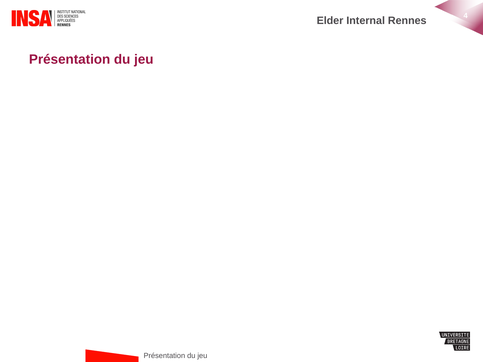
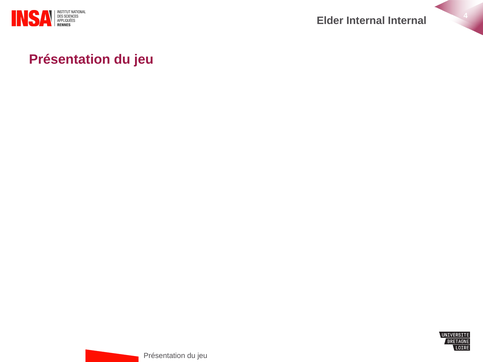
Internal Rennes: Rennes -> Internal
